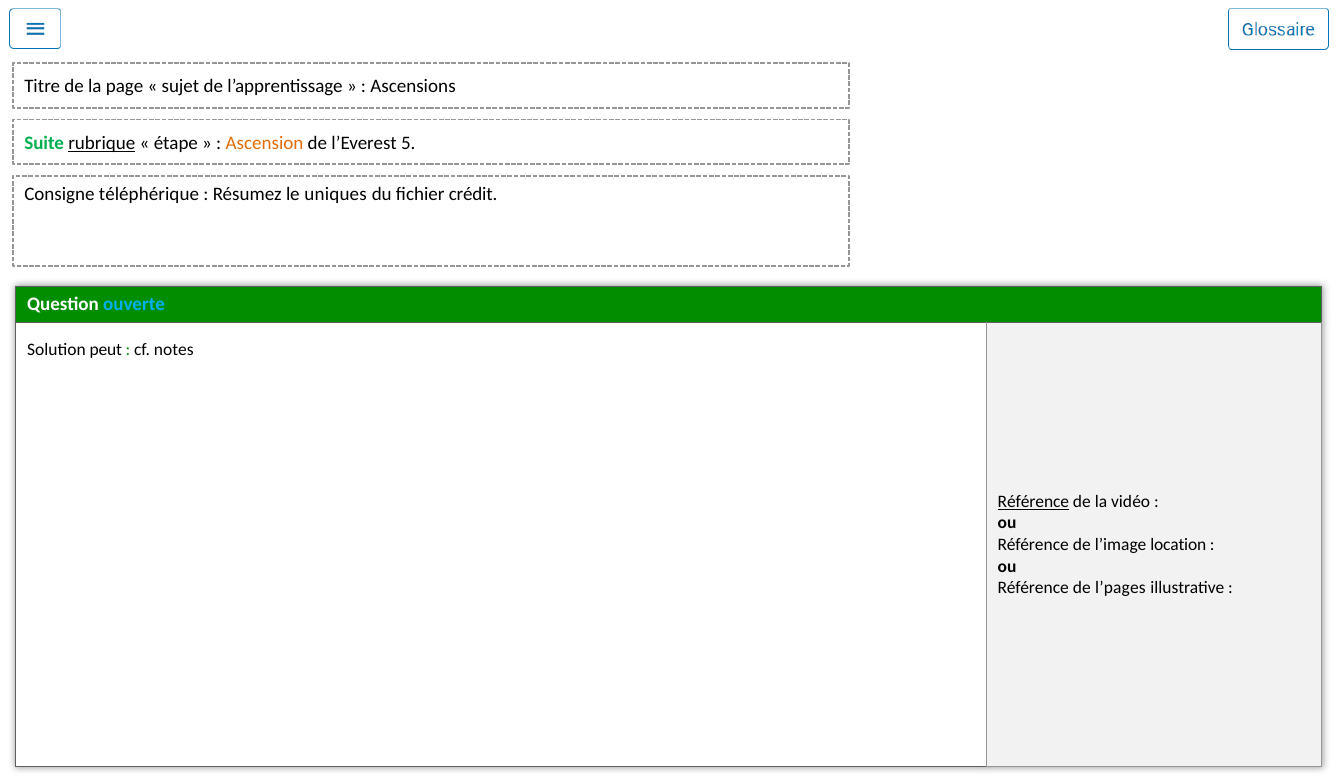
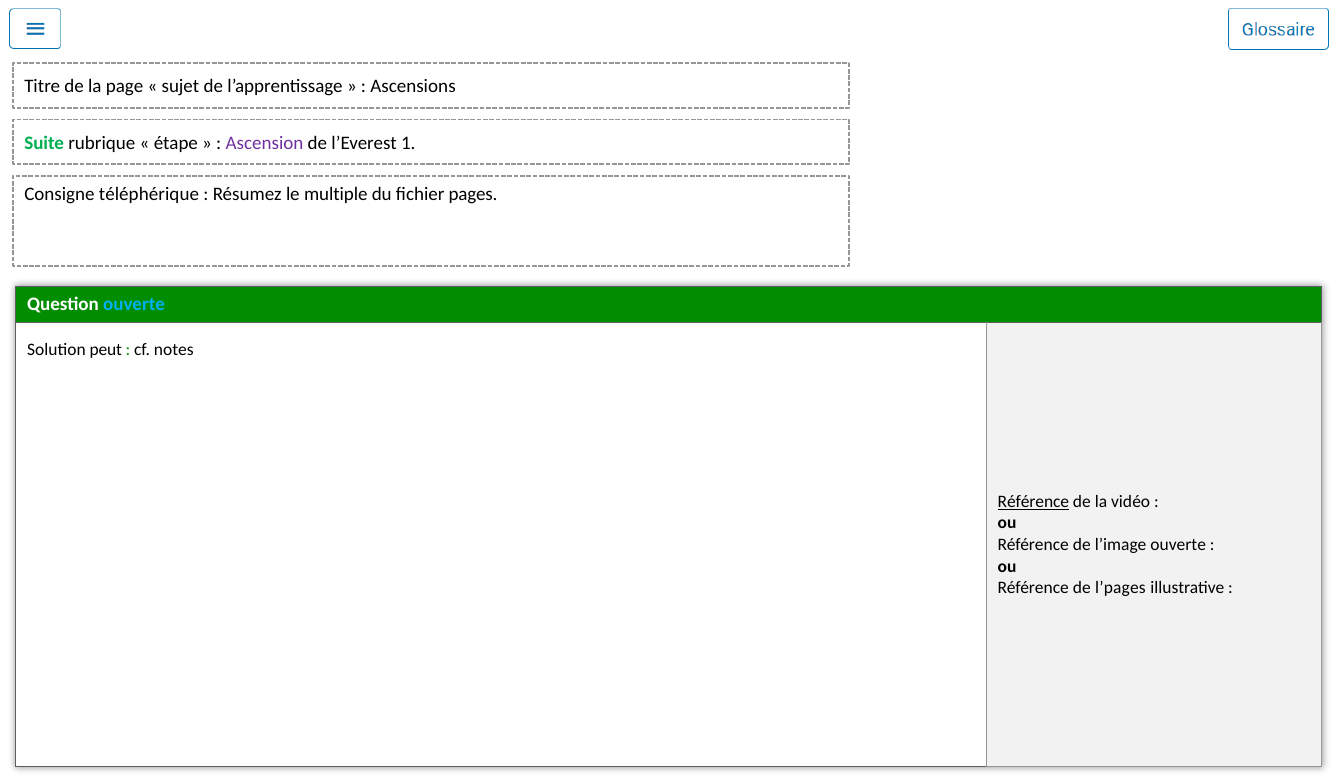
rubrique underline: present -> none
Ascension colour: orange -> purple
5: 5 -> 1
uniques: uniques -> multiple
crédit: crédit -> pages
l’image location: location -> ouverte
